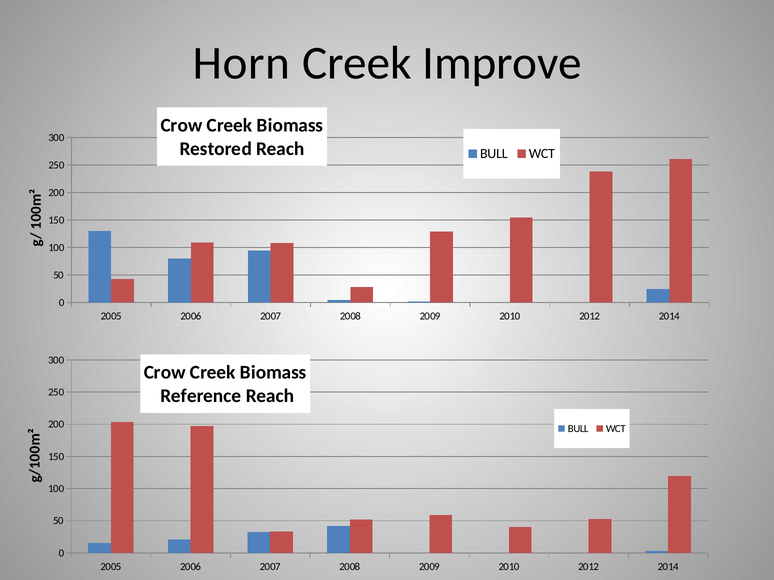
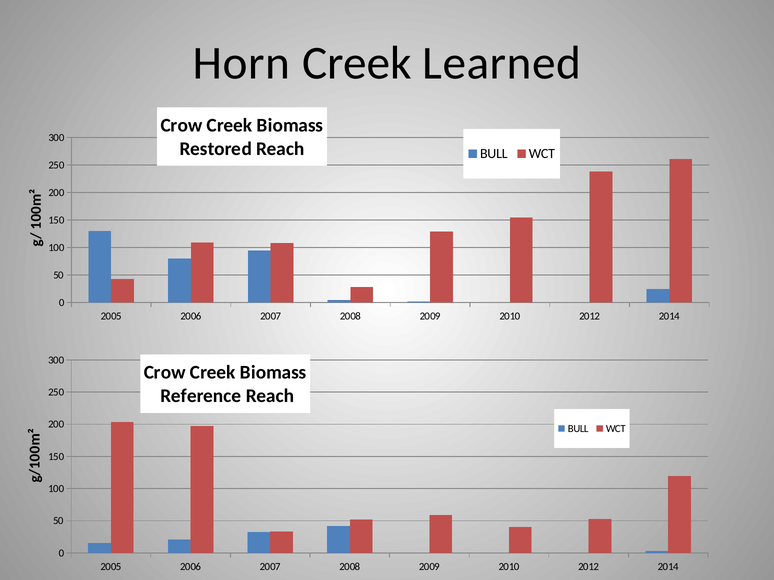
Improve: Improve -> Learned
